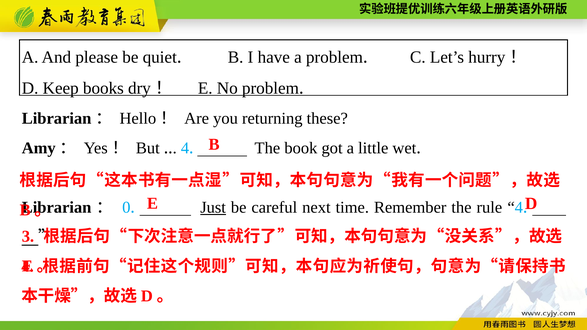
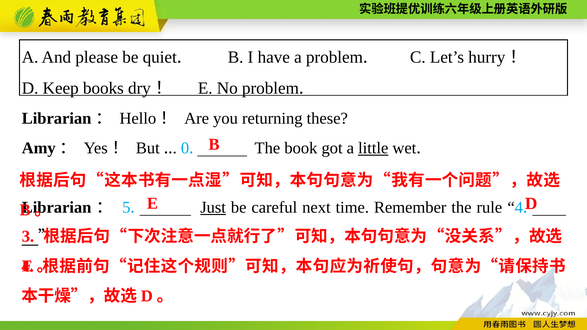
4 at (185, 148): 4 -> 0
little underline: none -> present
0: 0 -> 5
